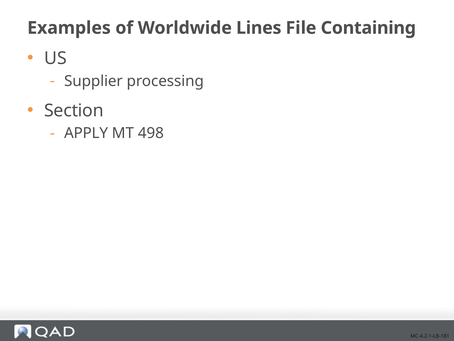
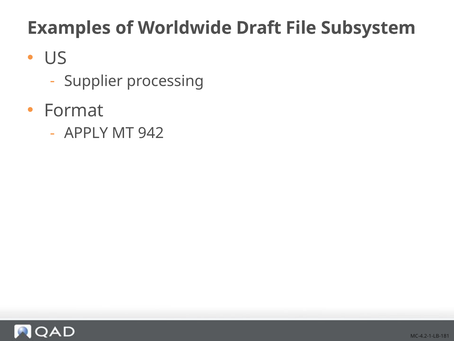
Lines: Lines -> Draft
Containing: Containing -> Subsystem
Section: Section -> Format
498: 498 -> 942
